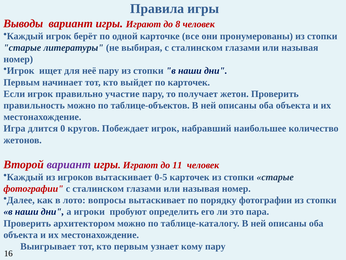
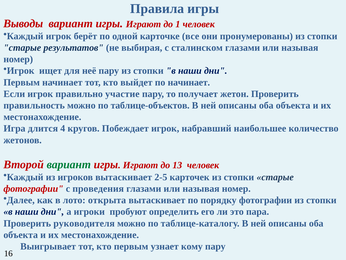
8: 8 -> 1
литературы: литературы -> результатов
по карточек: карточек -> начинает
0: 0 -> 4
вариант at (69, 164) colour: purple -> green
11: 11 -> 13
0-5: 0-5 -> 2-5
сталинском at (98, 188): сталинском -> проведения
вопросы: вопросы -> открыта
архитектором: архитектором -> руководителя
